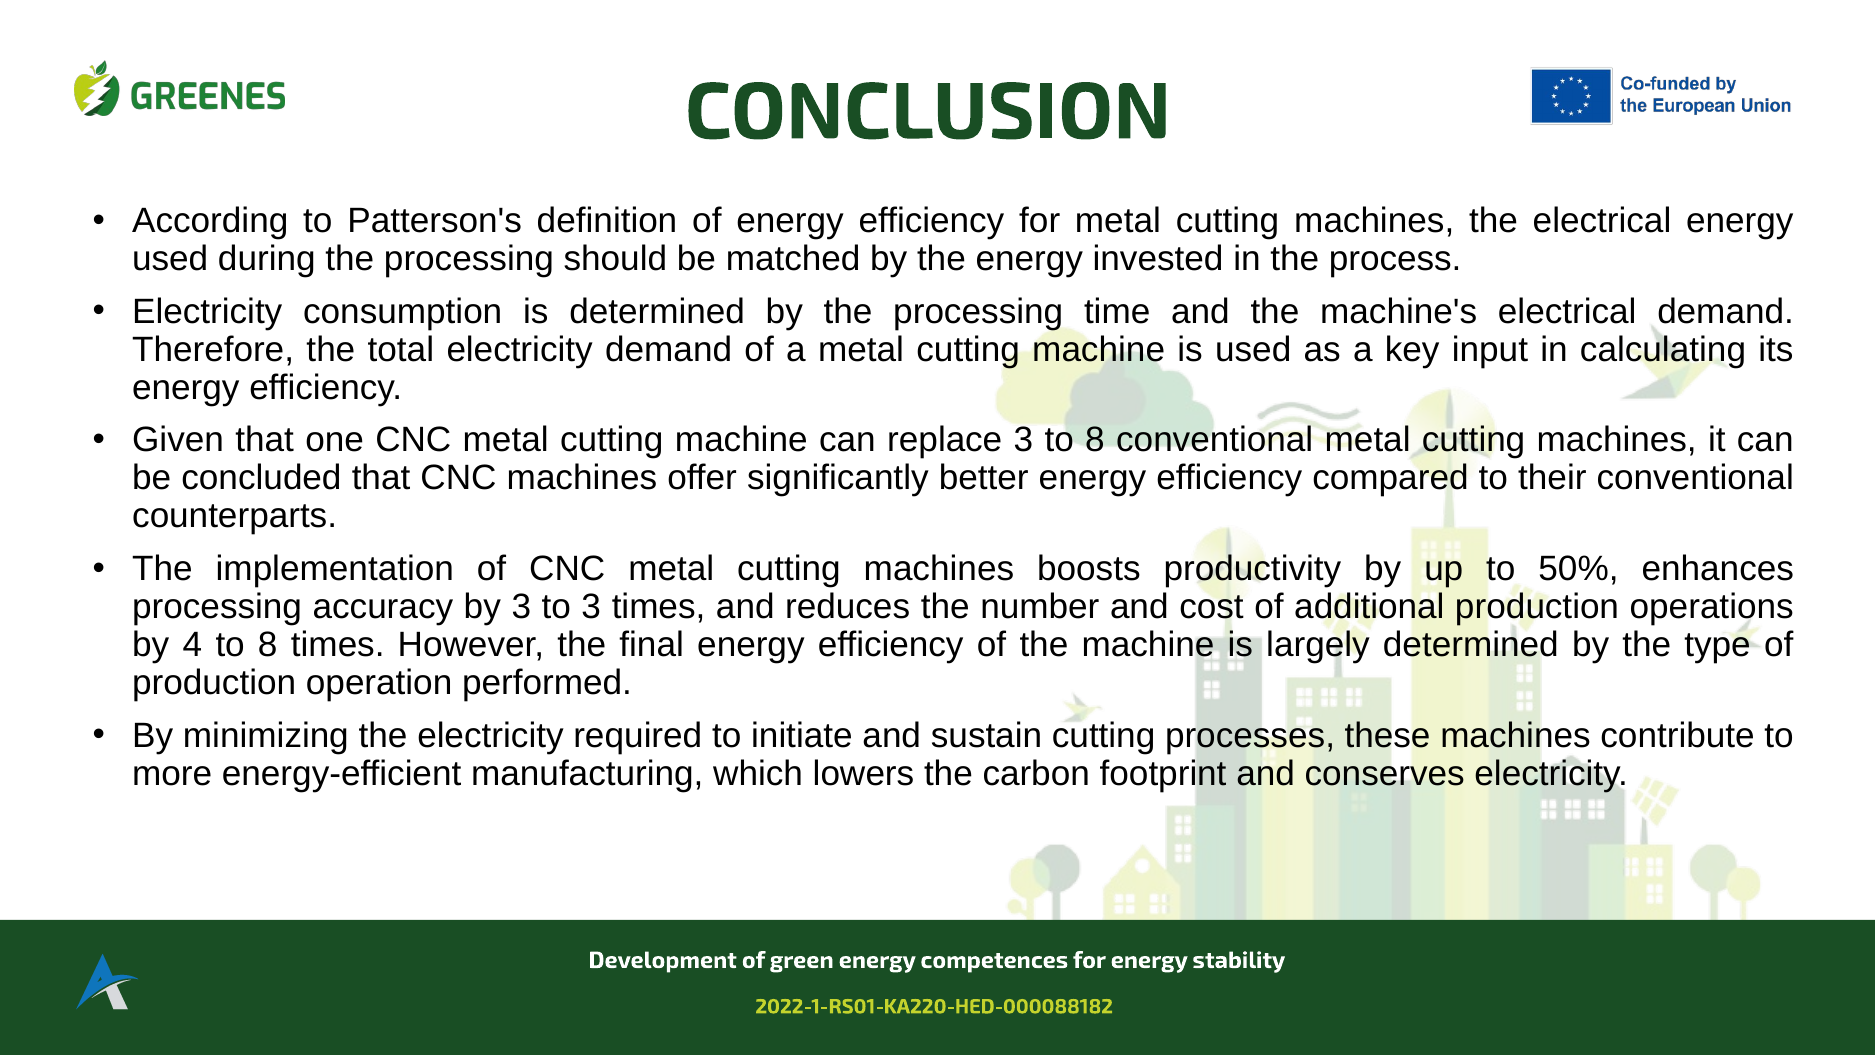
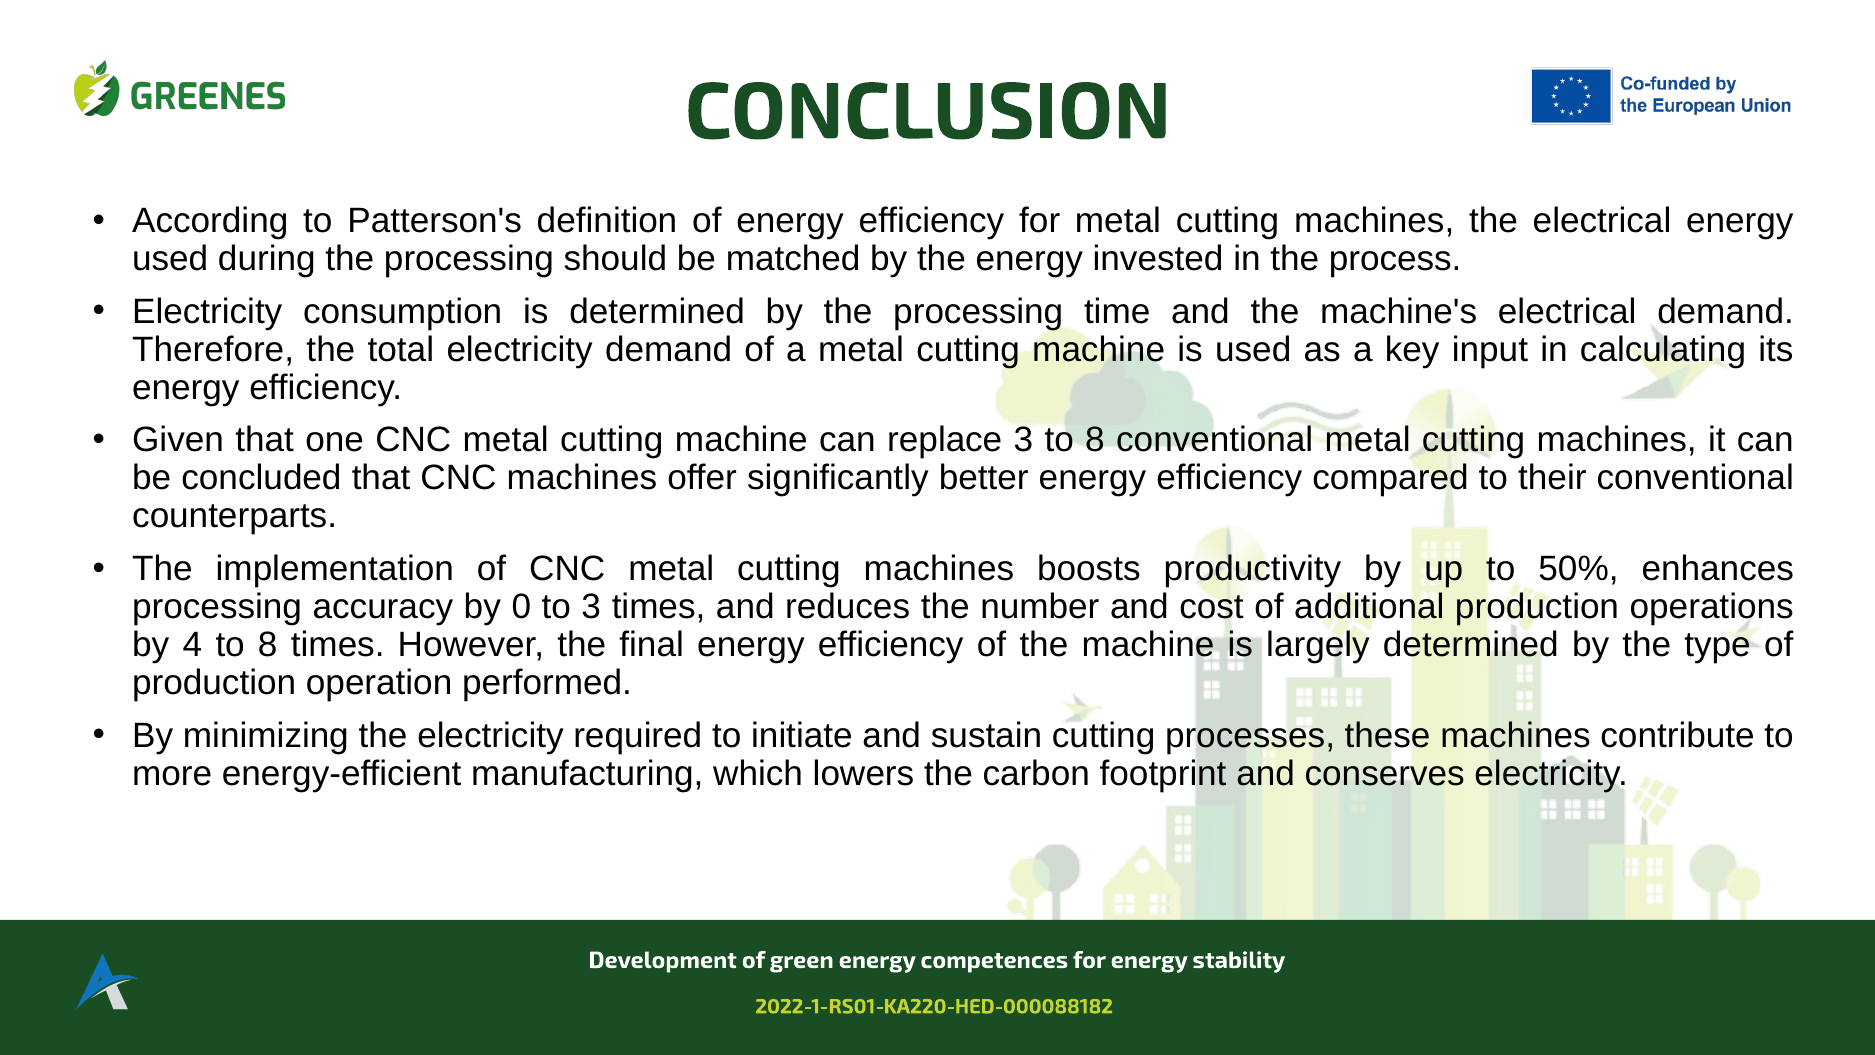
by 3: 3 -> 0
